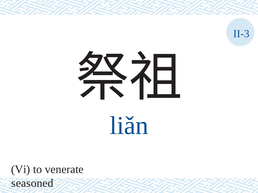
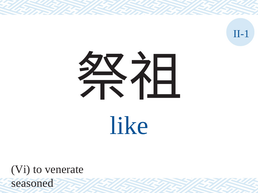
II-3: II-3 -> II-1
liǎn: liǎn -> like
